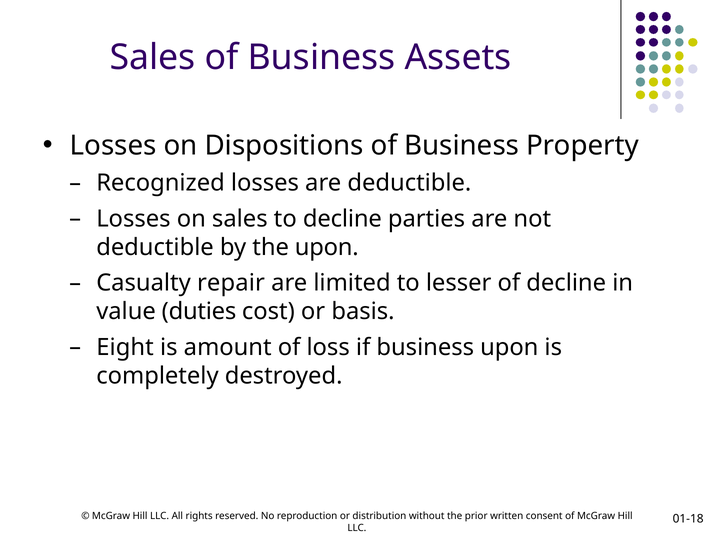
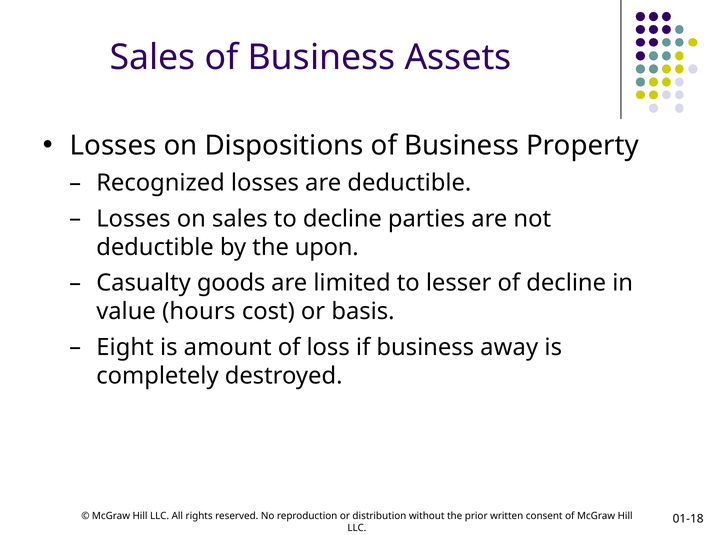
repair: repair -> goods
duties: duties -> hours
business upon: upon -> away
